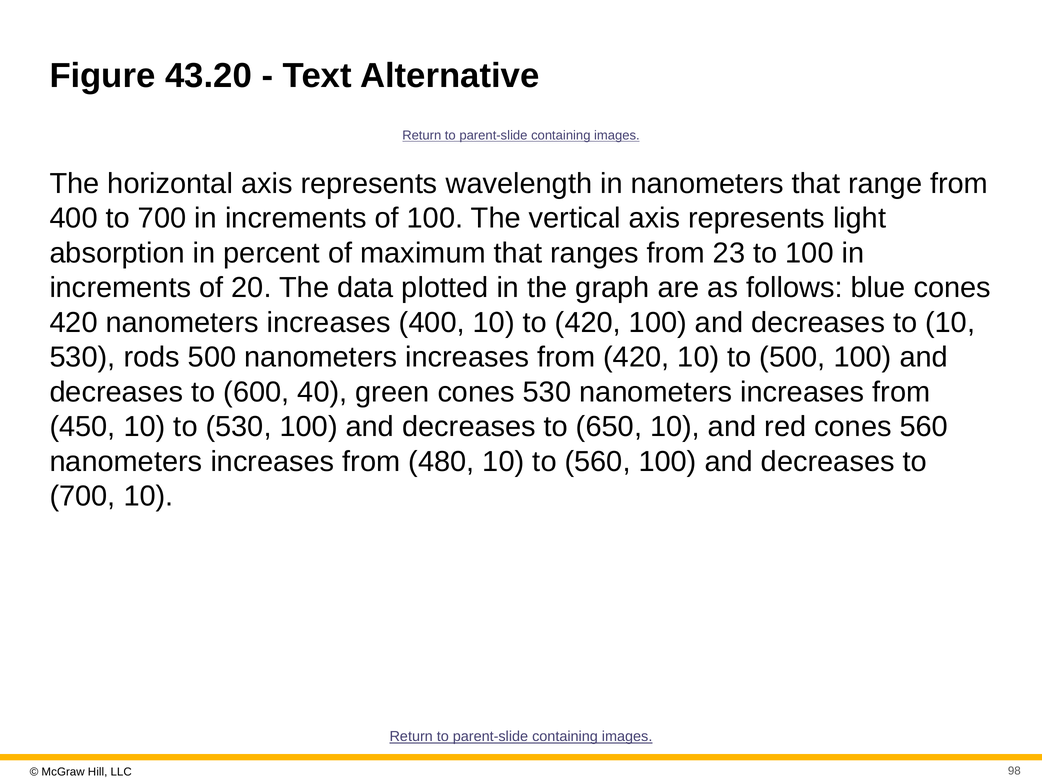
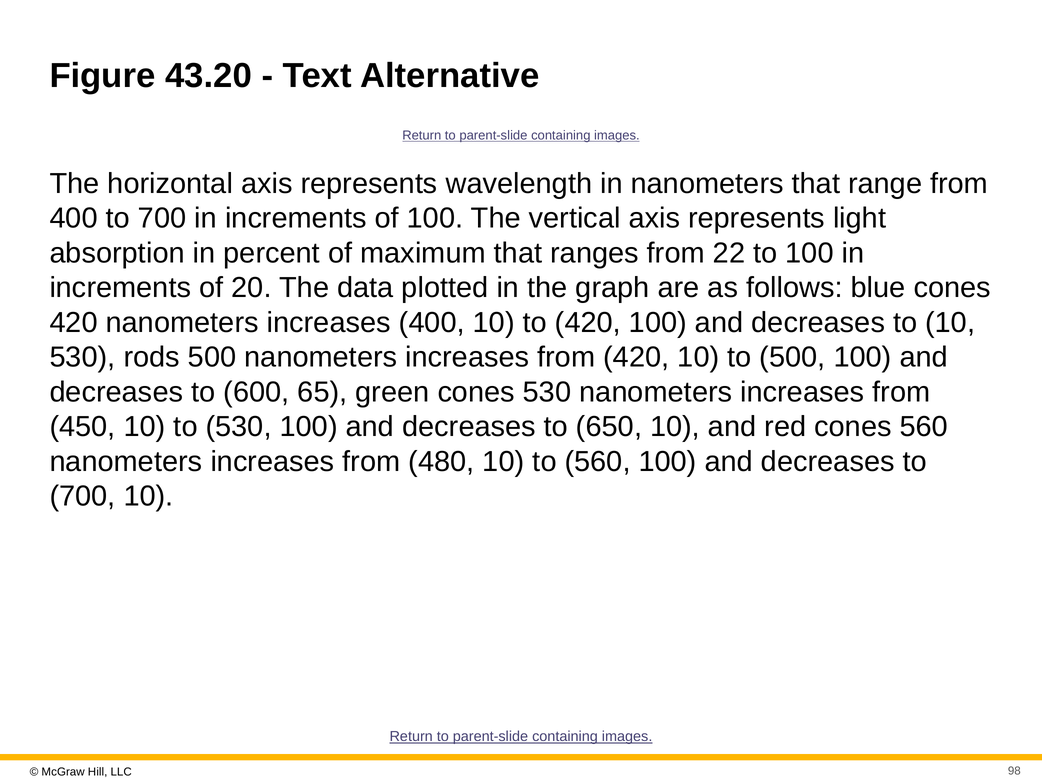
23: 23 -> 22
40: 40 -> 65
